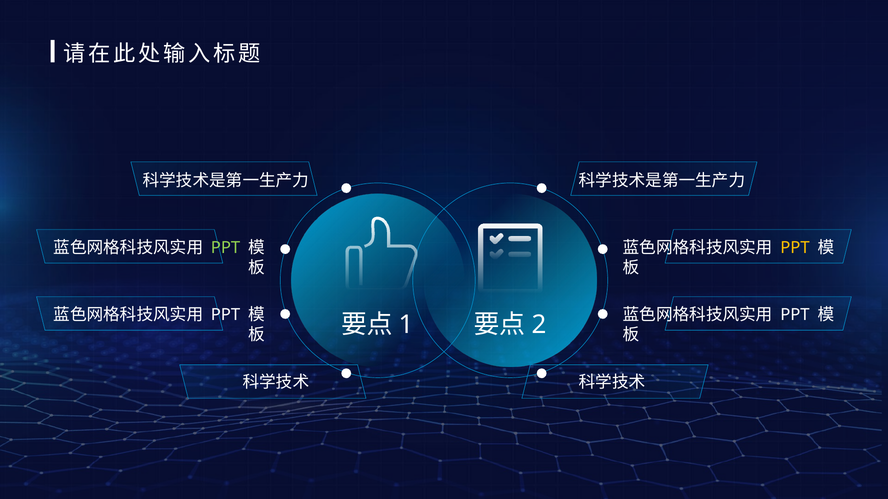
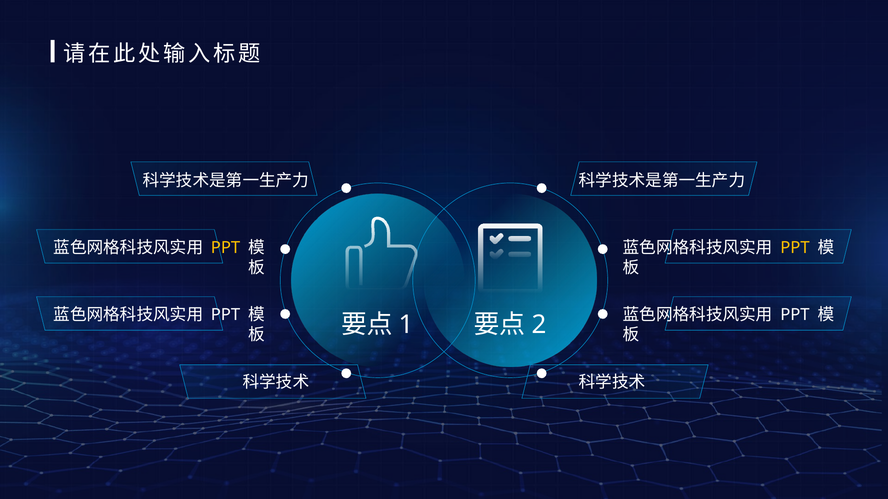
PPT at (226, 248) colour: light green -> yellow
